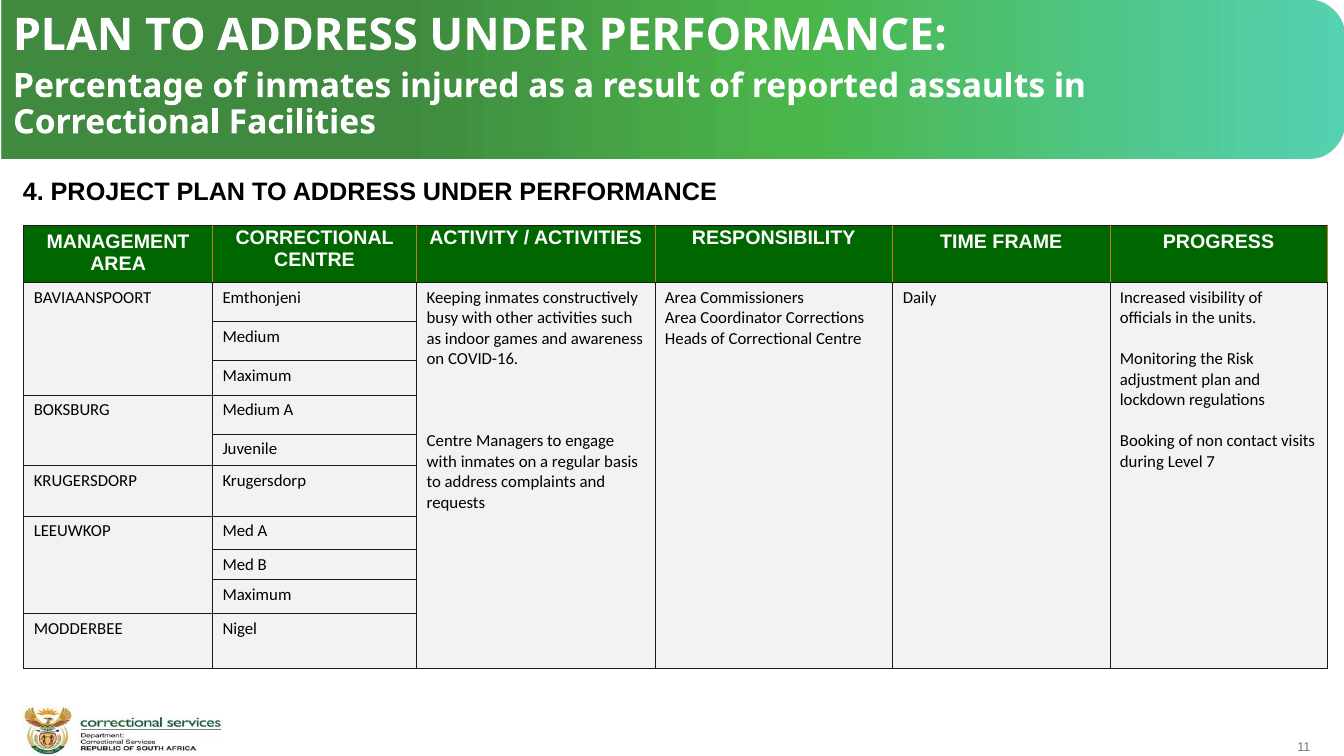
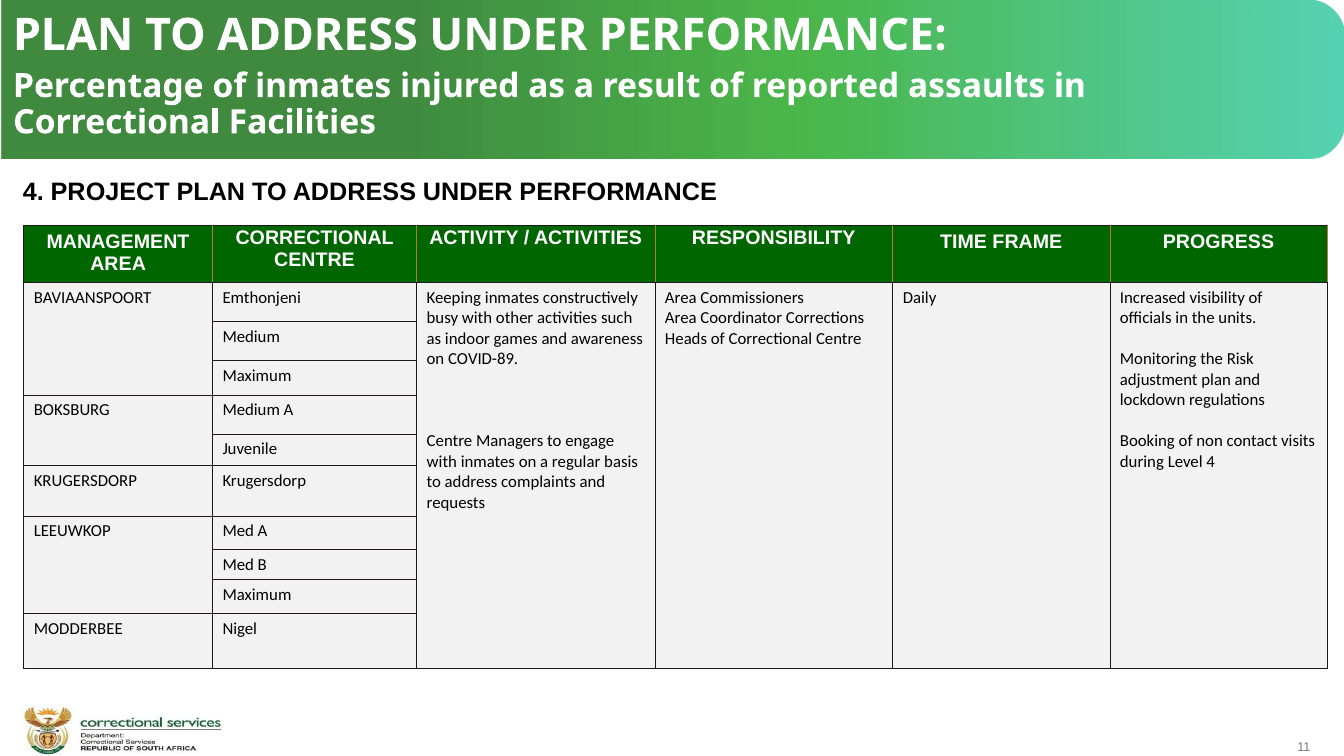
COVID-16: COVID-16 -> COVID-89
Level 7: 7 -> 4
